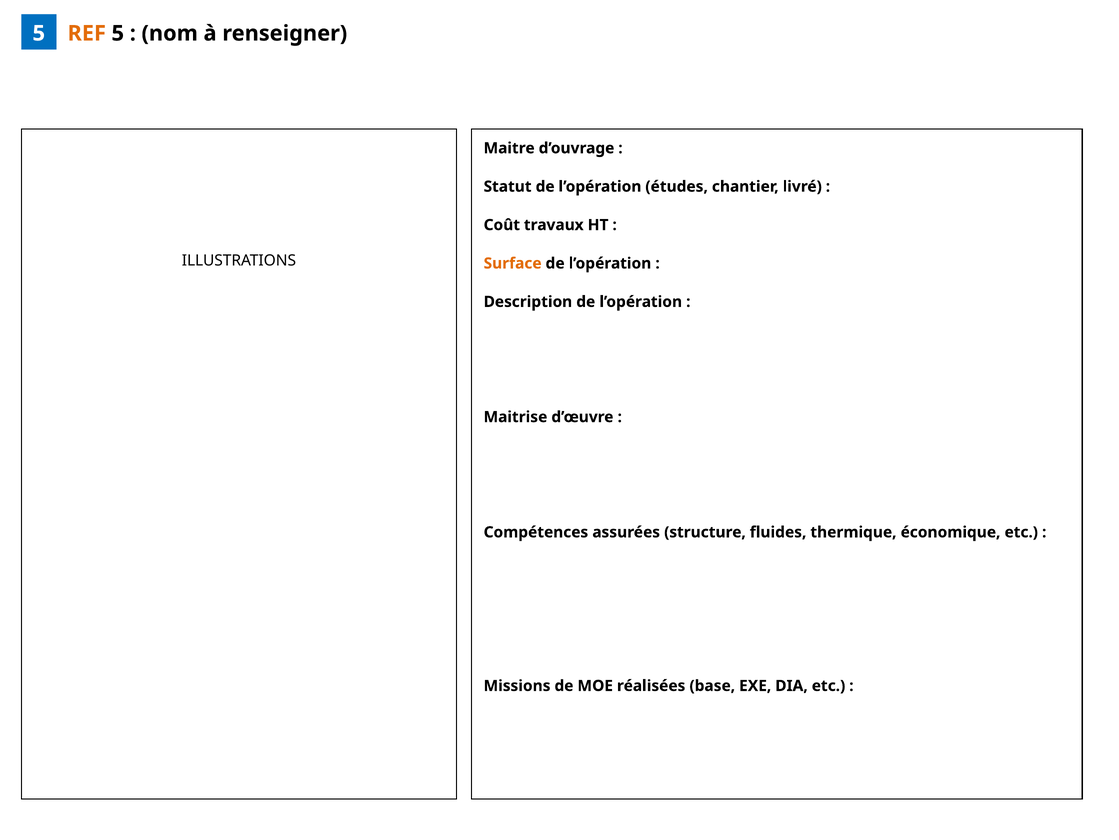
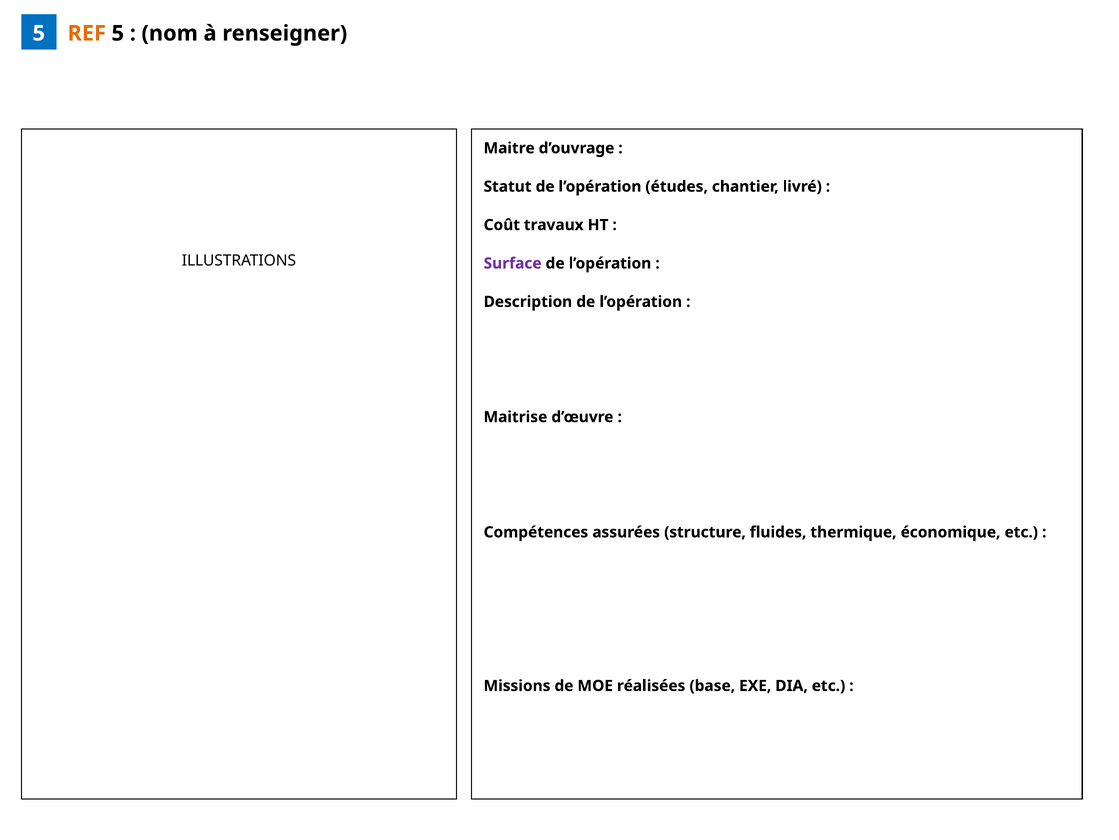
Surface colour: orange -> purple
